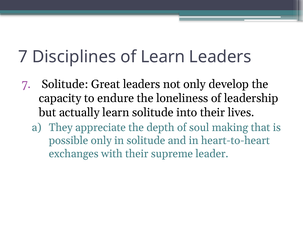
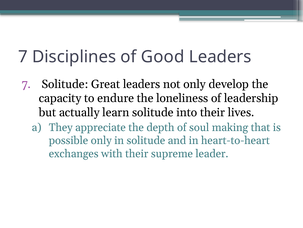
of Learn: Learn -> Good
